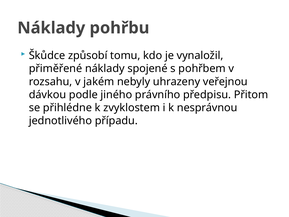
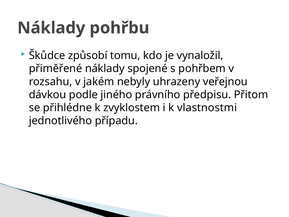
nesprávnou: nesprávnou -> vlastnostmi
